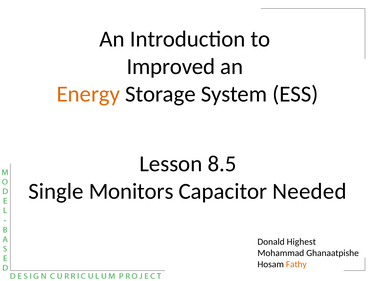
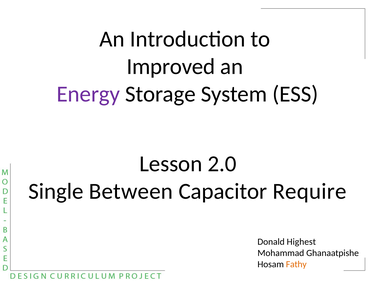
Energy colour: orange -> purple
8.5: 8.5 -> 2.0
Monitors: Monitors -> Between
Needed: Needed -> Require
